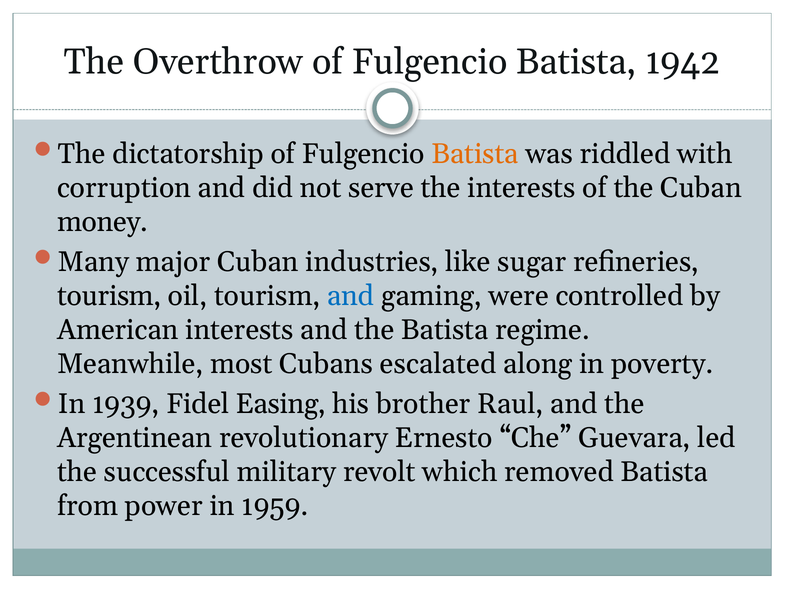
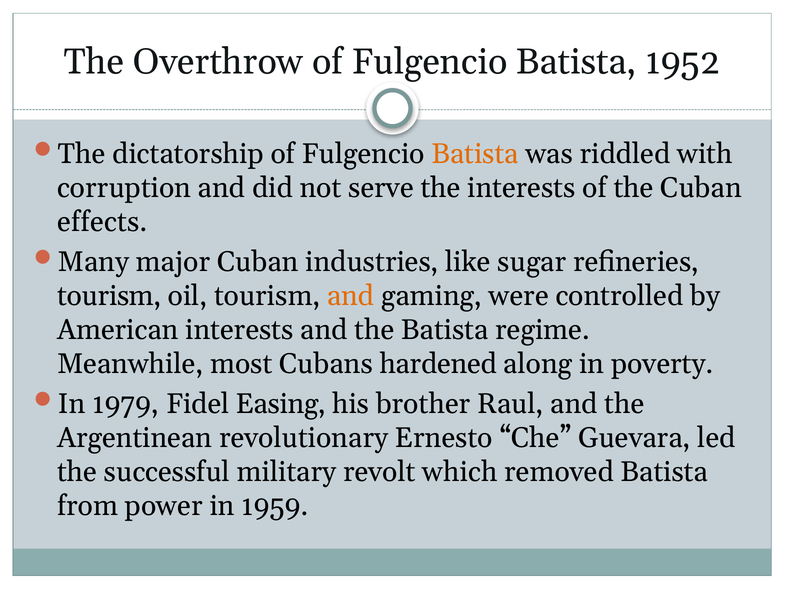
1942: 1942 -> 1952
money: money -> effects
and at (351, 296) colour: blue -> orange
escalated: escalated -> hardened
1939: 1939 -> 1979
